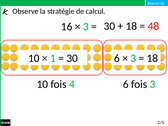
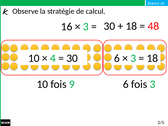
1: 1 -> 4
4: 4 -> 9
